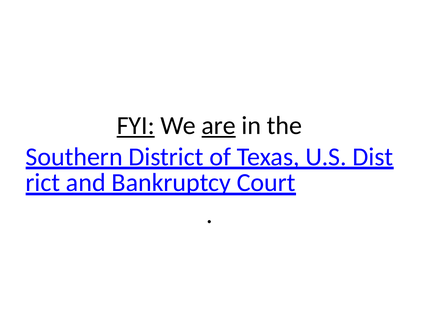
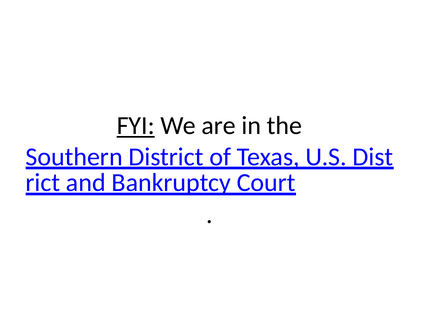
are underline: present -> none
